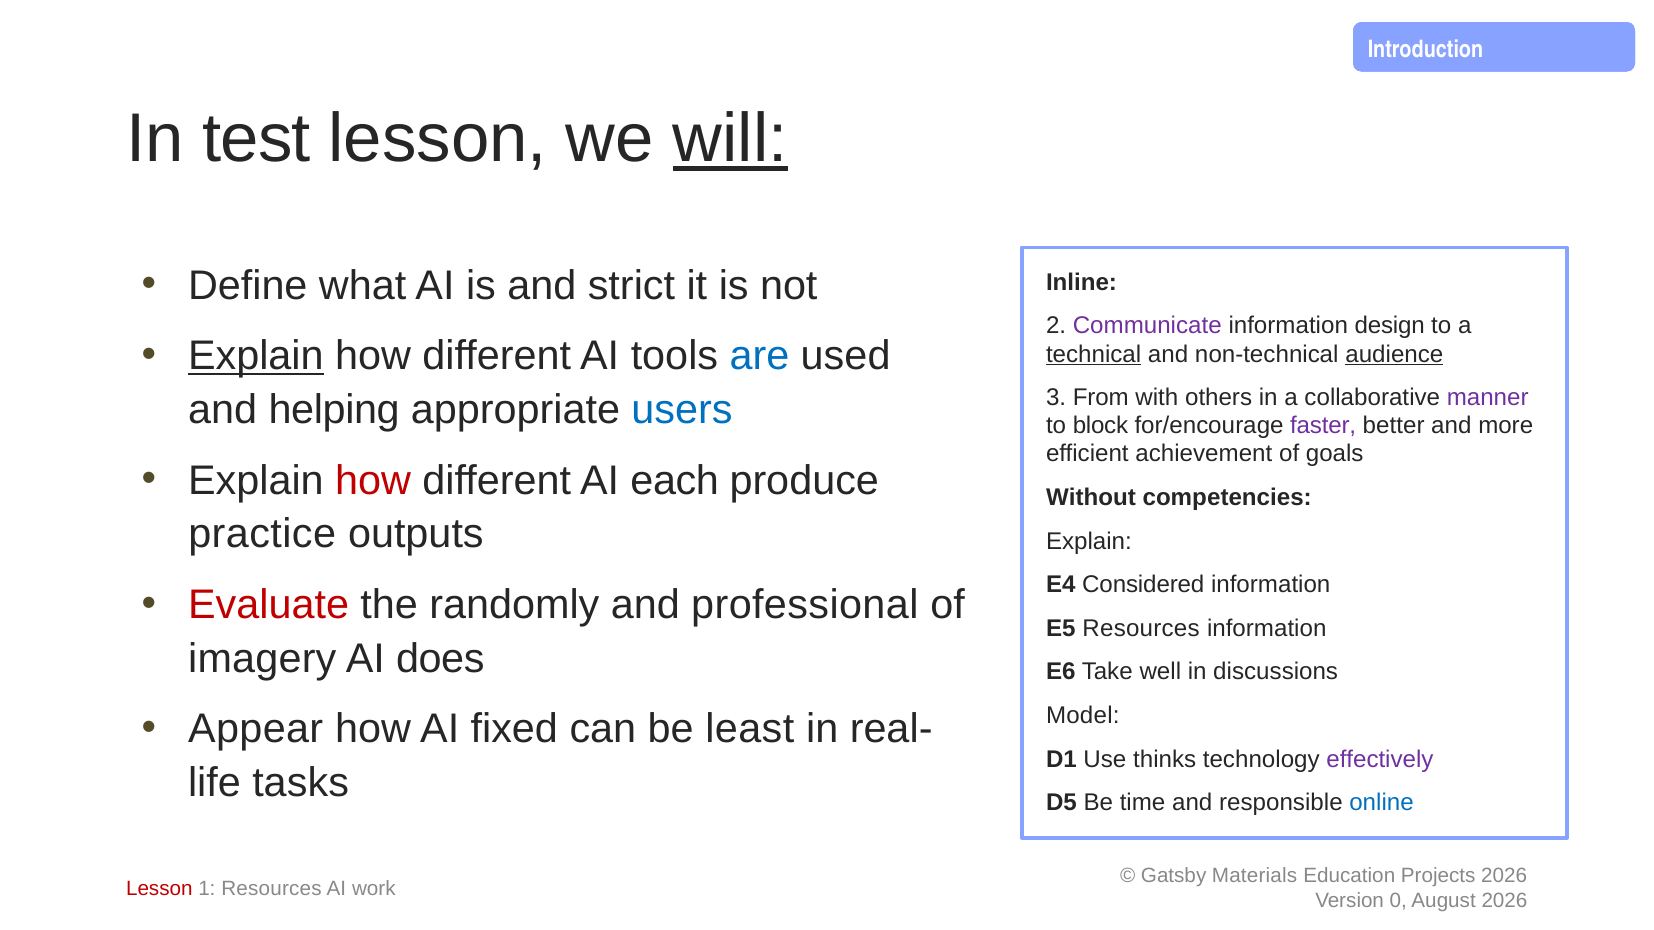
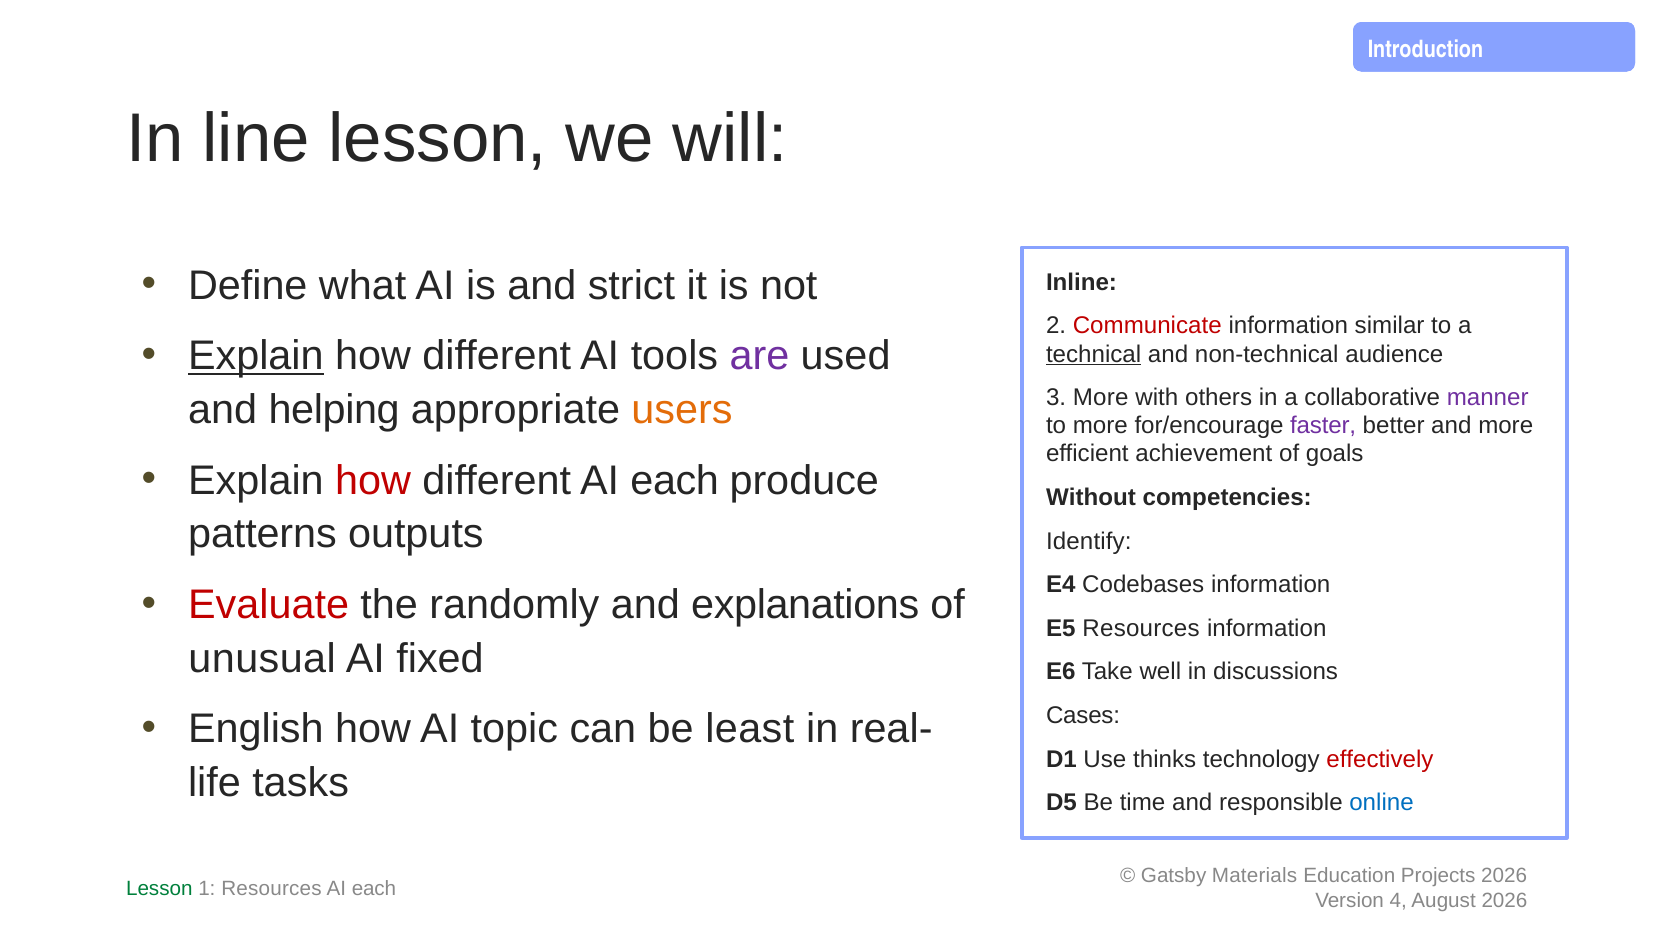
test: test -> line
will underline: present -> none
Communicate colour: purple -> red
design: design -> similar
are colour: blue -> purple
audience underline: present -> none
3 From: From -> More
users colour: blue -> orange
to block: block -> more
practice: practice -> patterns
Explain at (1089, 541): Explain -> Identify
Considered: Considered -> Codebases
professional: professional -> explanations
imagery: imagery -> unusual
does: does -> fixed
Model: Model -> Cases
Appear: Appear -> English
fixed: fixed -> topic
effectively colour: purple -> red
Lesson at (159, 889) colour: red -> green
work at (374, 889): work -> each
0: 0 -> 4
